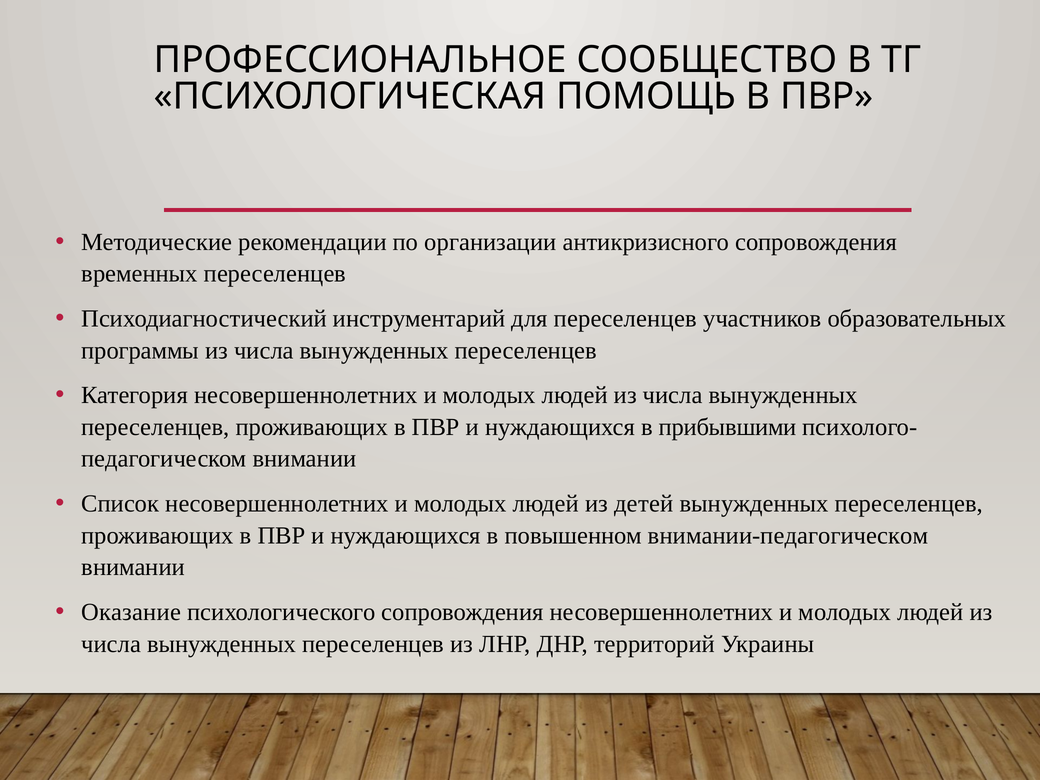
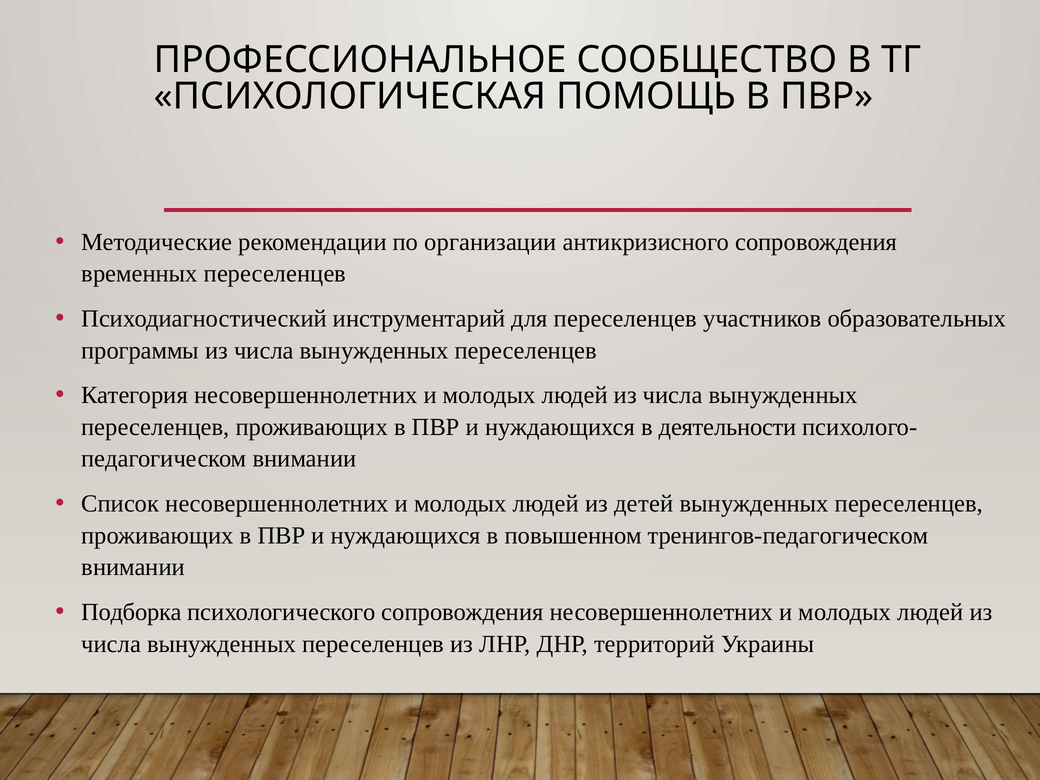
прибывшими: прибывшими -> деятельности
внимании-педагогическом: внимании-педагогическом -> тренингов-педагогическом
Оказание: Оказание -> Подборка
